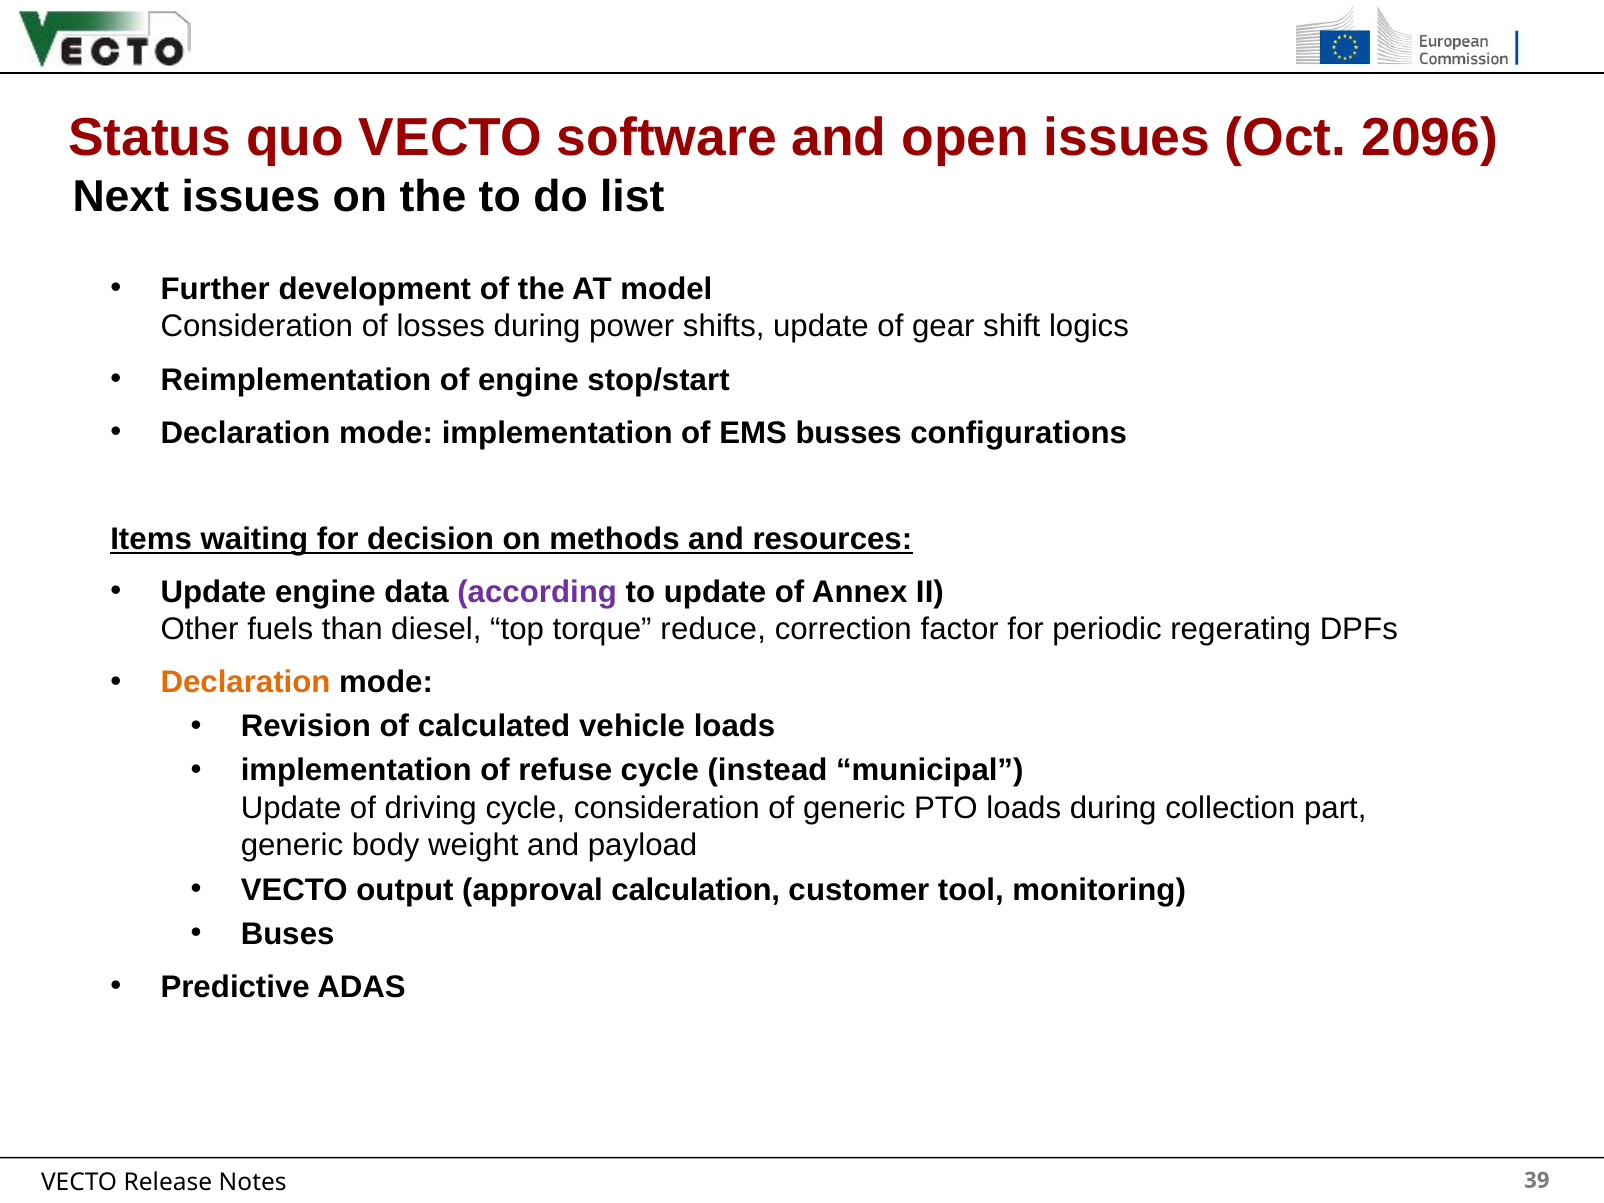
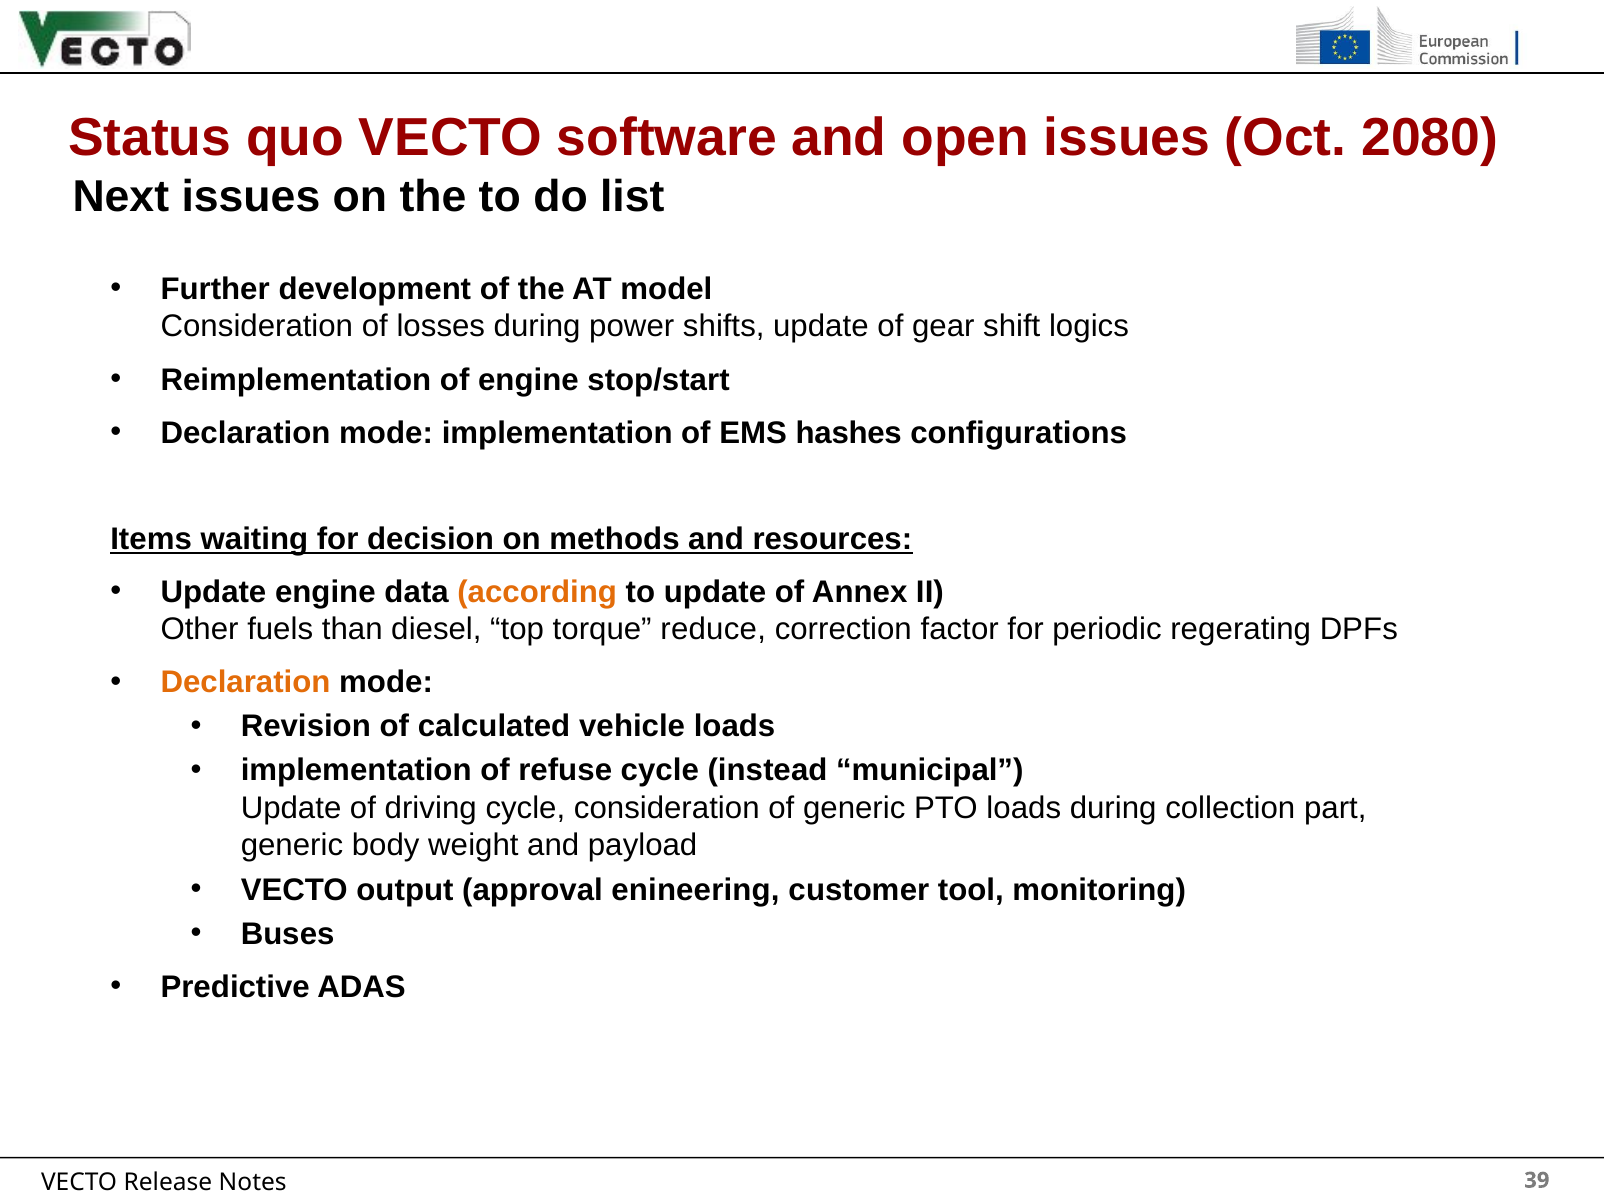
2096: 2096 -> 2080
busses: busses -> hashes
according colour: purple -> orange
calculation: calculation -> enineering
